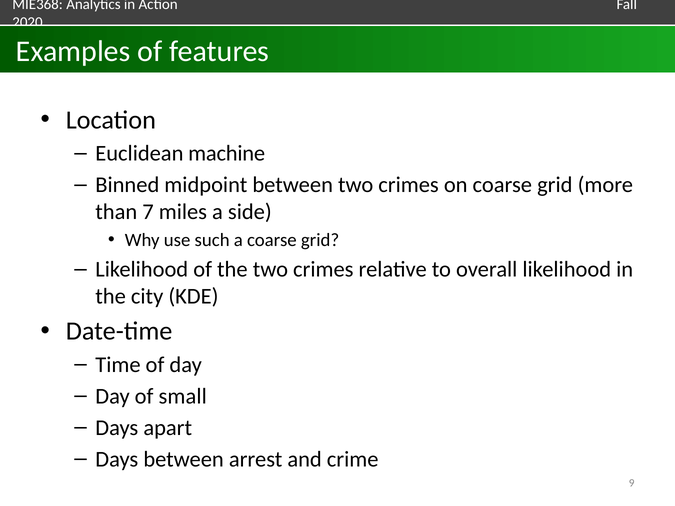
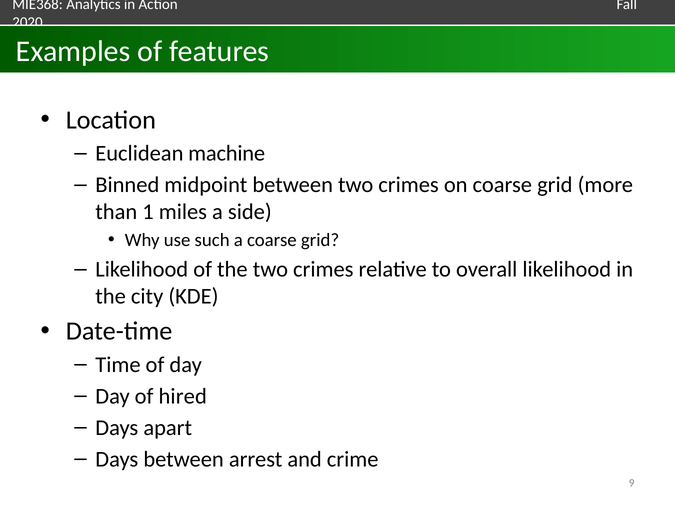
7: 7 -> 1
small: small -> hired
